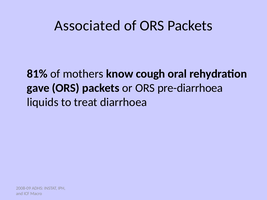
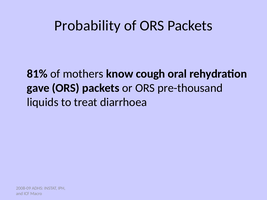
Associated: Associated -> Probability
pre-diarrhoea: pre-diarrhoea -> pre-thousand
